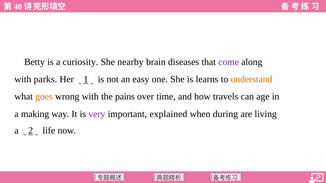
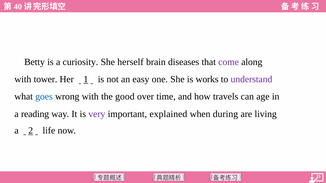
nearby: nearby -> herself
parks: parks -> tower
learns: learns -> works
understand colour: orange -> purple
goes colour: orange -> blue
pains: pains -> good
making: making -> reading
